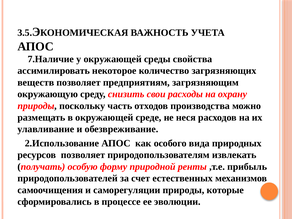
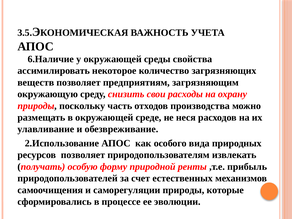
7.Наличие: 7.Наличие -> 6.Наличие
